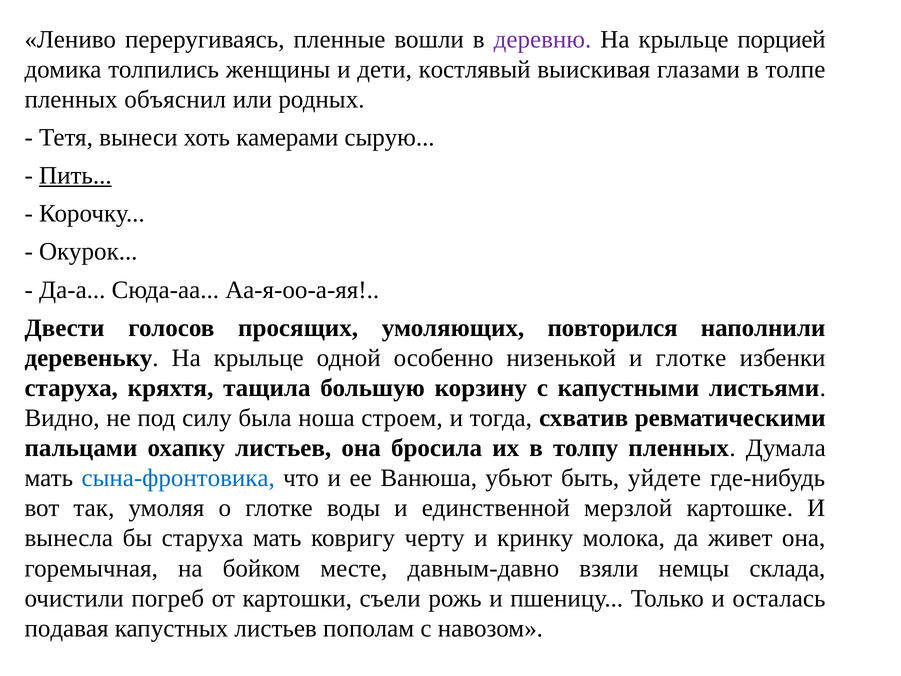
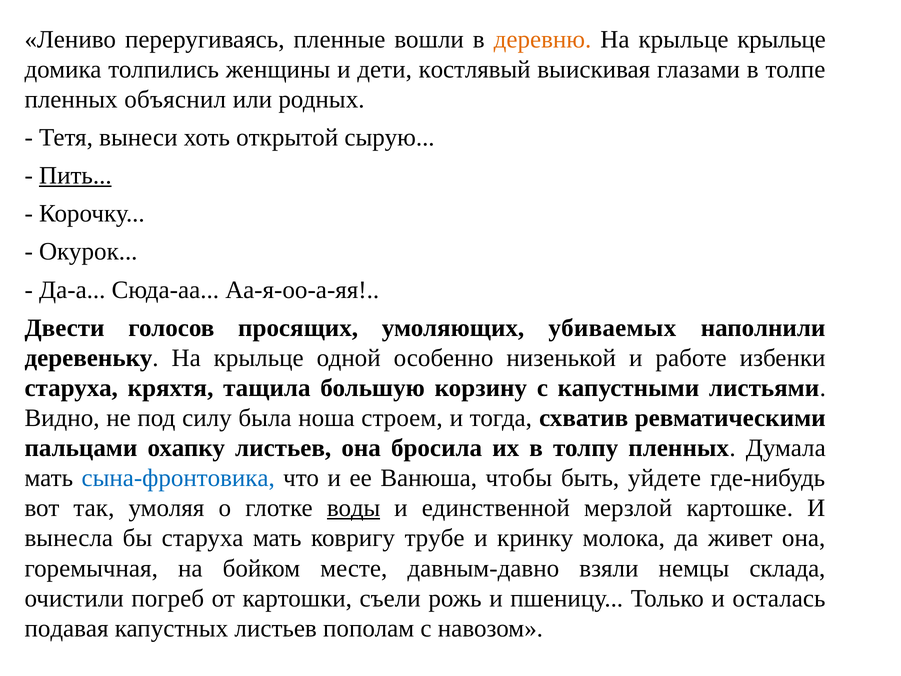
деревню colour: purple -> orange
крыльце порцией: порцией -> крыльце
камерами: камерами -> открытой
повторился: повторился -> убиваемых
и глотке: глотке -> работе
убьют: убьют -> чтобы
воды underline: none -> present
черту: черту -> трубе
